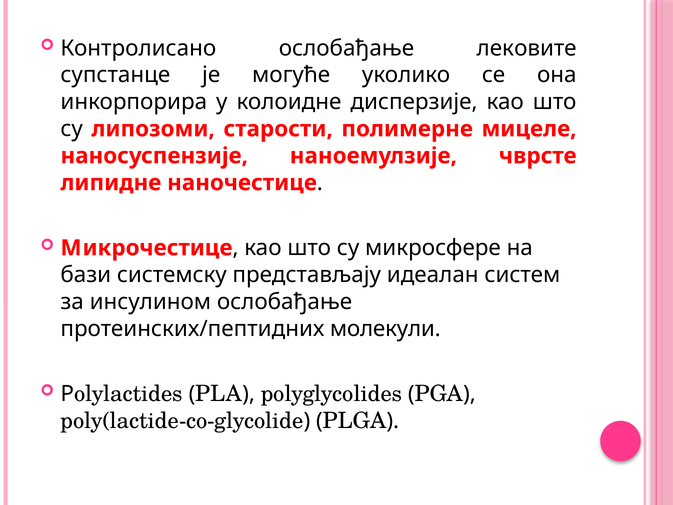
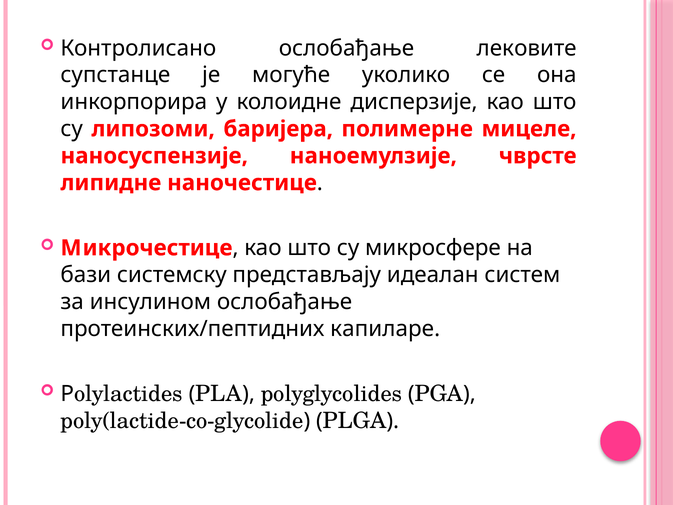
старости: старости -> баријера
молекули: молекули -> капиларе
